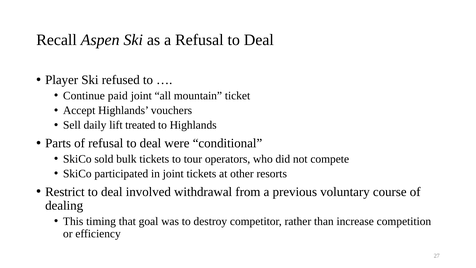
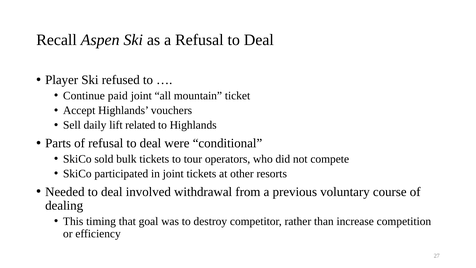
treated: treated -> related
Restrict: Restrict -> Needed
